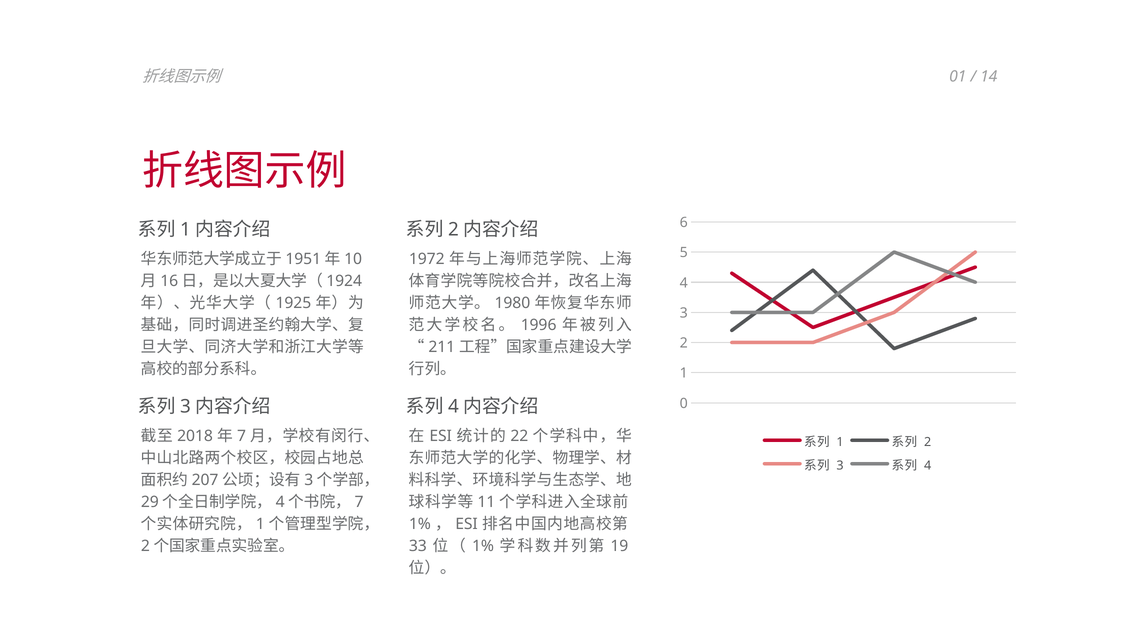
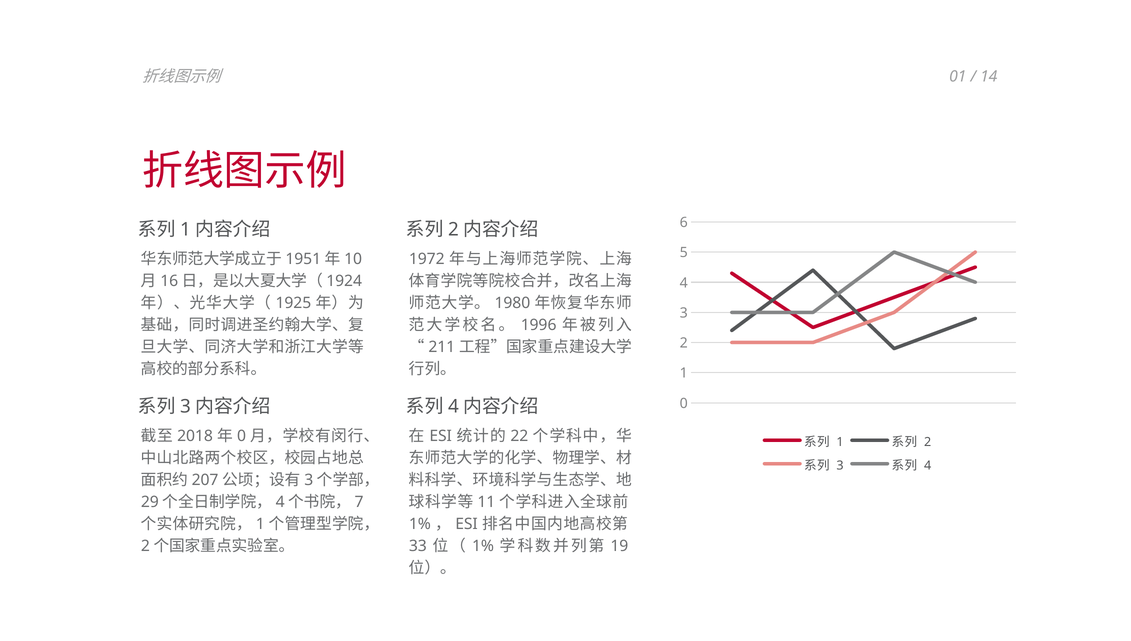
7 at (242, 436): 7 -> 0
